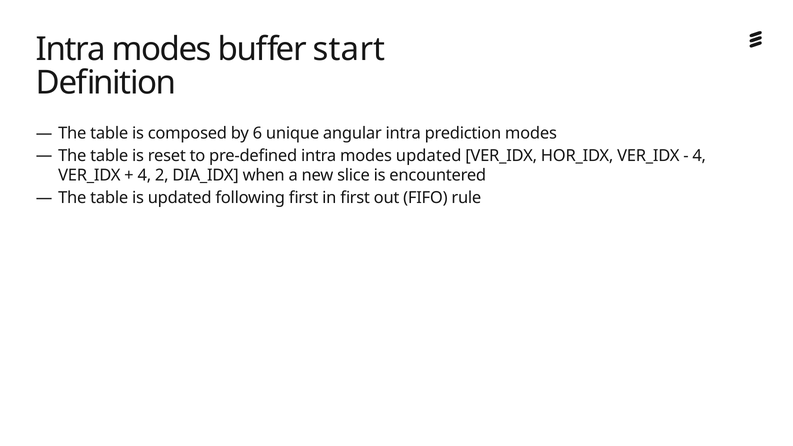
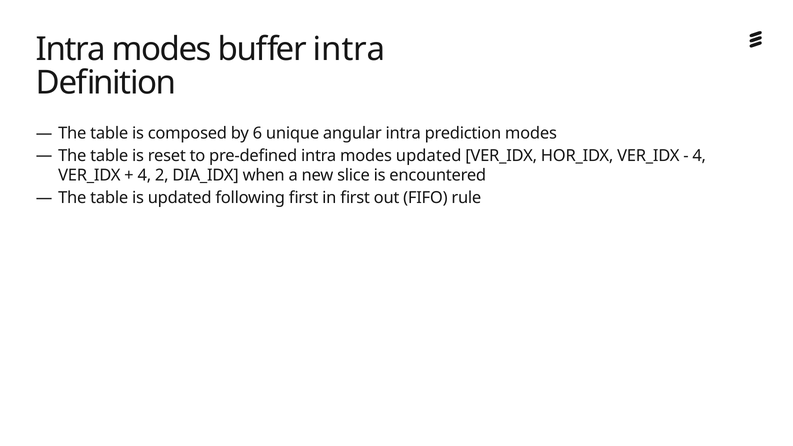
buffer start: start -> intra
